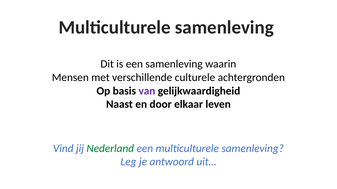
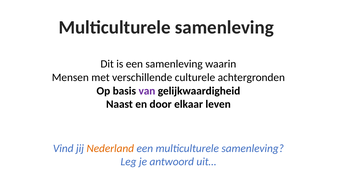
Nederland colour: green -> orange
